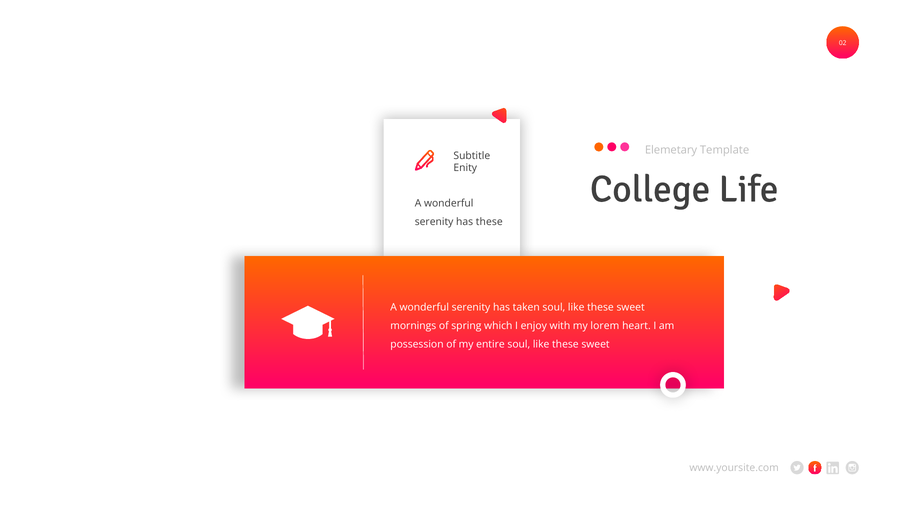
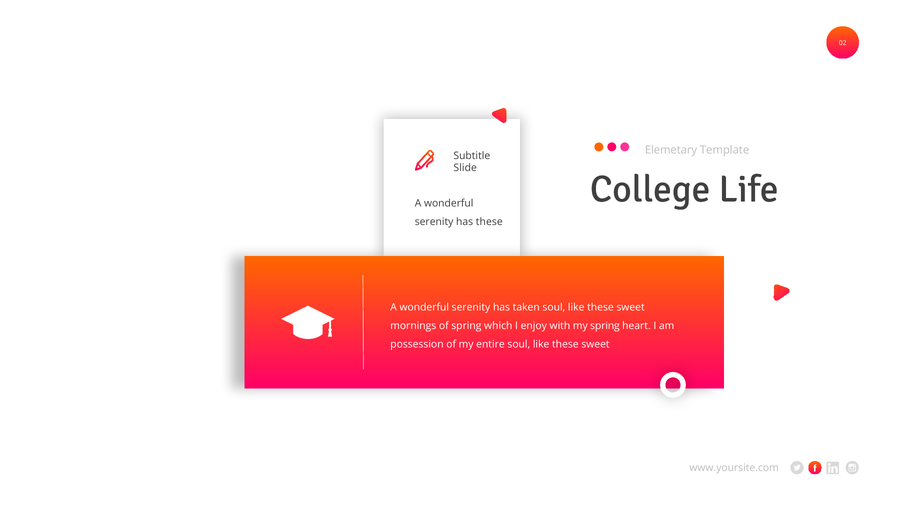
Enity: Enity -> Slide
my lorem: lorem -> spring
